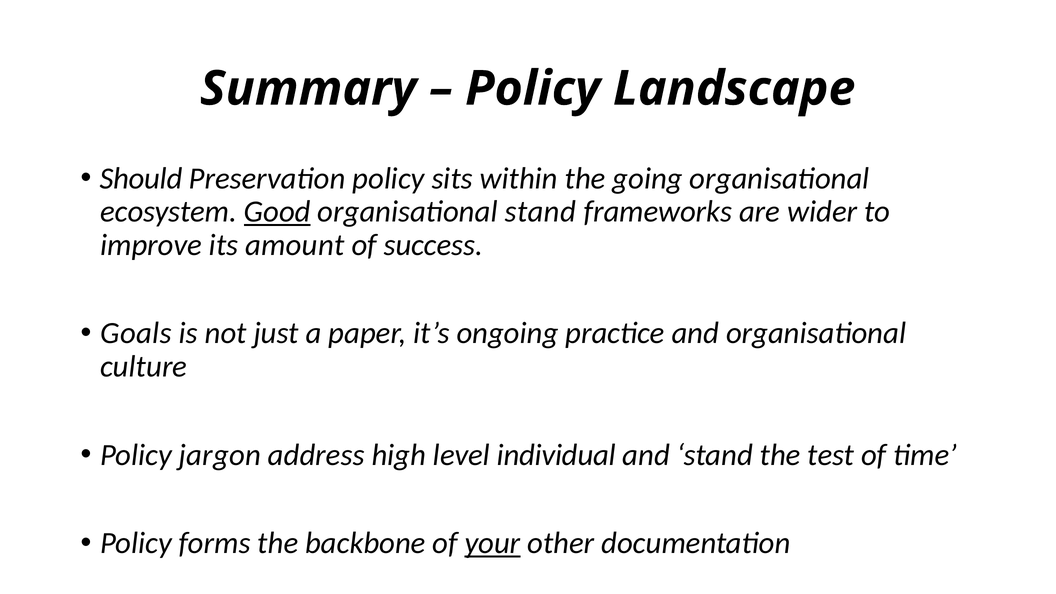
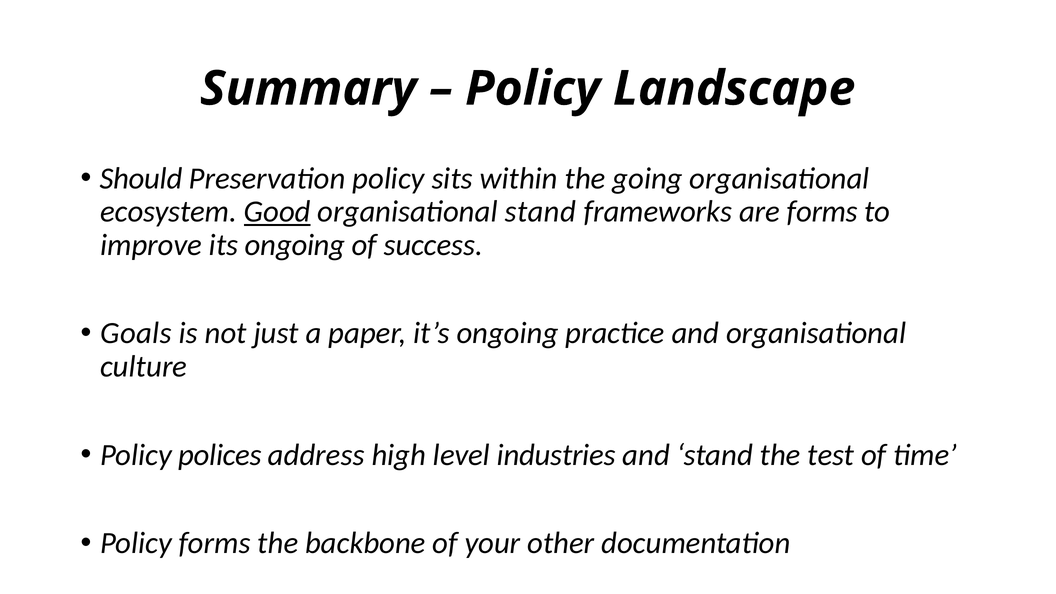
are wider: wider -> forms
its amount: amount -> ongoing
jargon: jargon -> polices
individual: individual -> industries
your underline: present -> none
